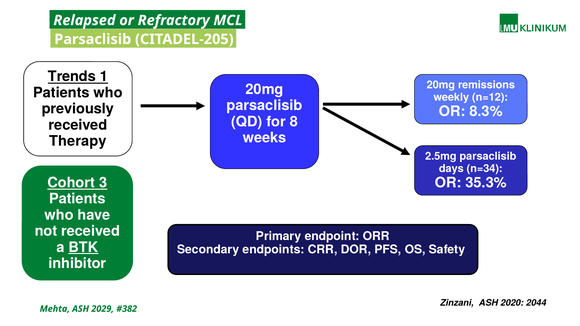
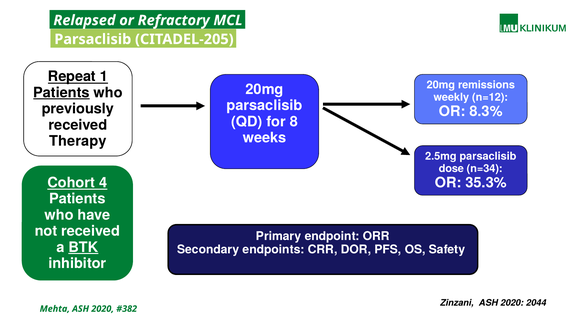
Trends: Trends -> Repeat
Patients at (61, 93) underline: none -> present
days: days -> dose
3: 3 -> 4
Mehta ASH 2029: 2029 -> 2020
